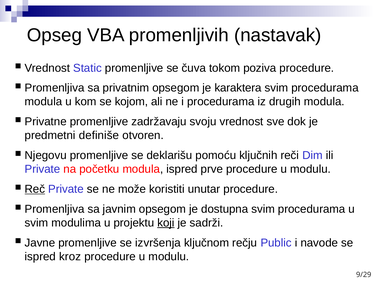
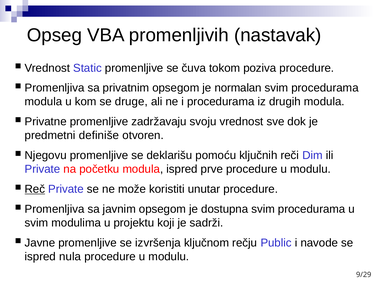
karaktera: karaktera -> normalan
kojom: kojom -> druge
koji underline: present -> none
kroz: kroz -> nula
